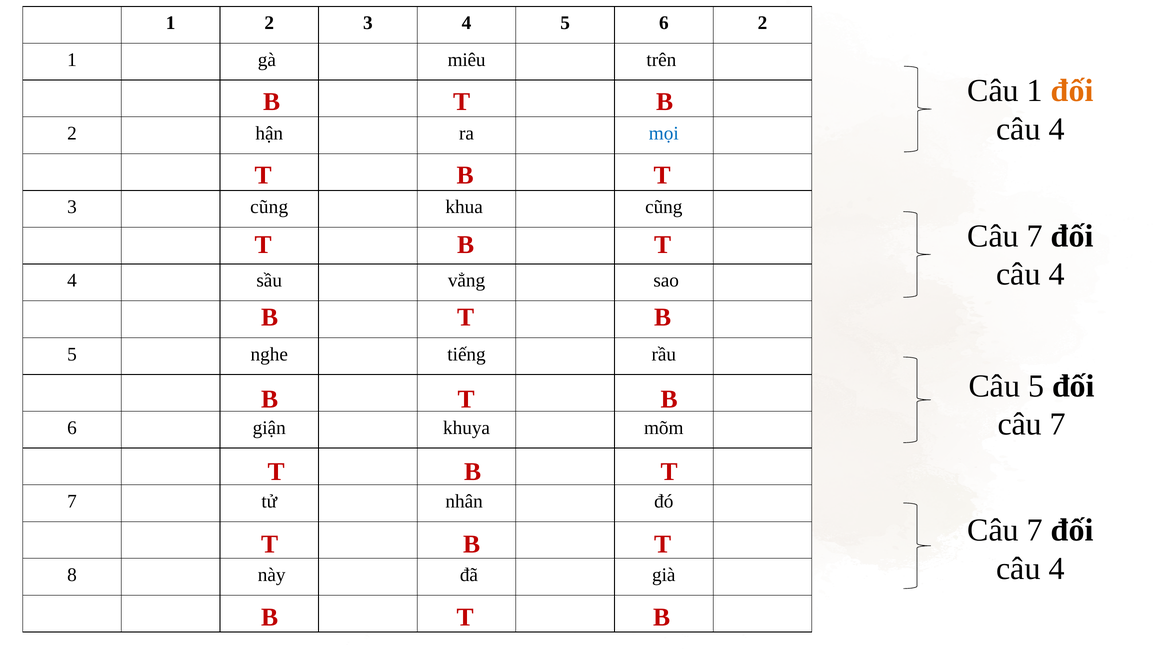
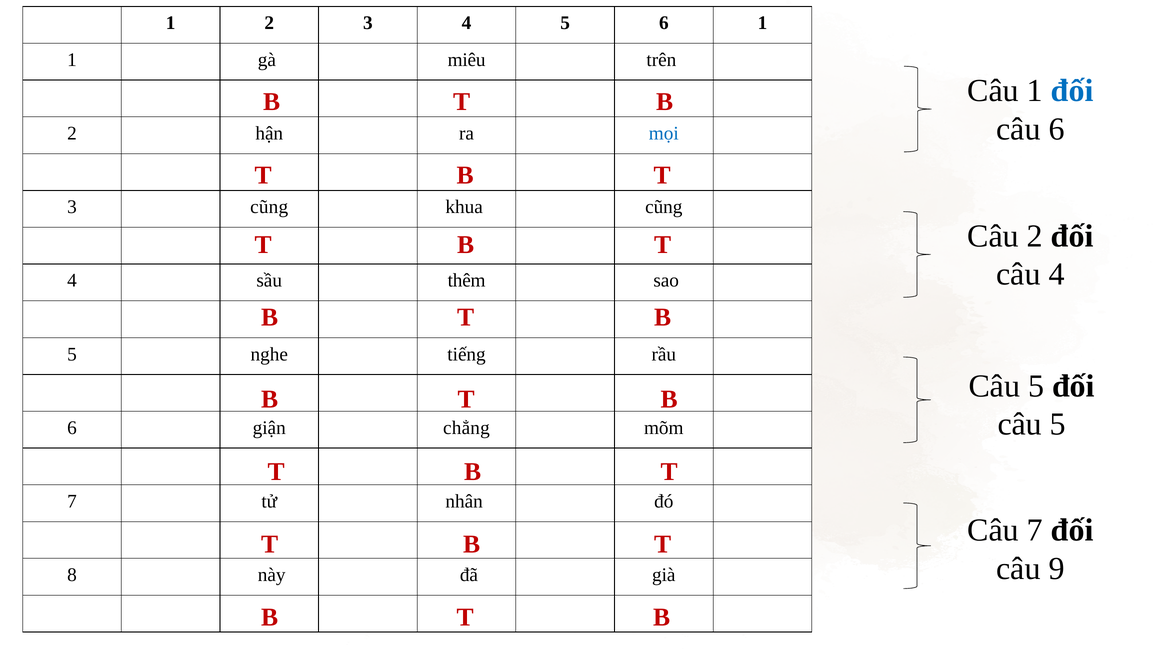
6 2: 2 -> 1
đối at (1072, 91) colour: orange -> blue
4 at (1057, 129): 4 -> 6
7 at (1035, 236): 7 -> 2
vẳng: vẳng -> thêm
7 at (1058, 424): 7 -> 5
khuya: khuya -> chẳng
4 at (1057, 568): 4 -> 9
